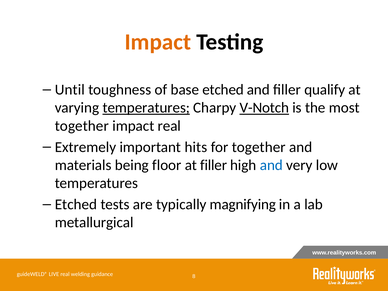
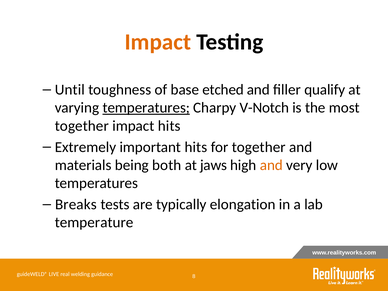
V-Notch underline: present -> none
impact real: real -> hits
floor: floor -> both
at filler: filler -> jaws
and at (271, 165) colour: blue -> orange
Etched at (76, 204): Etched -> Breaks
magnifying: magnifying -> elongation
metallurgical: metallurgical -> temperature
